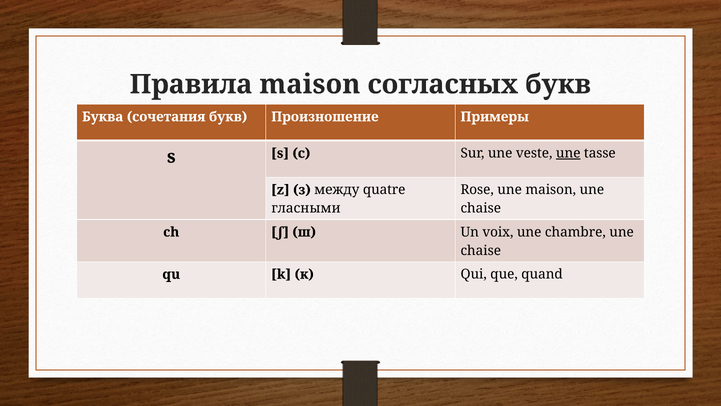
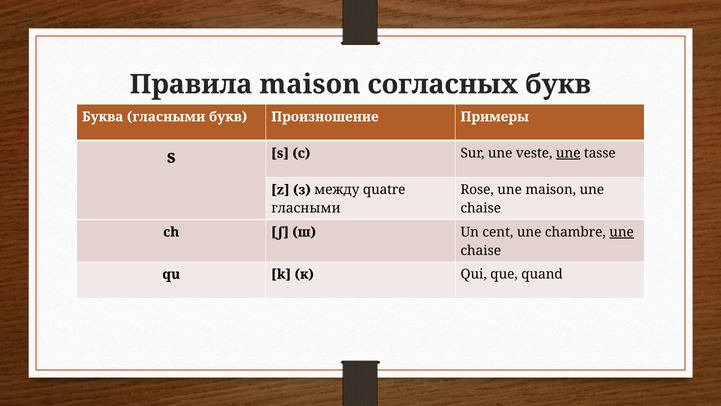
Буква сочетания: сочетания -> гласными
voix: voix -> cent
une at (622, 232) underline: none -> present
